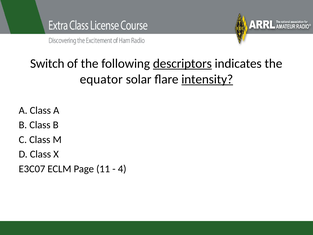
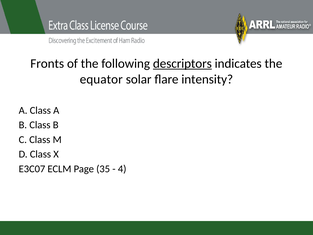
Switch: Switch -> Fronts
intensity underline: present -> none
11: 11 -> 35
